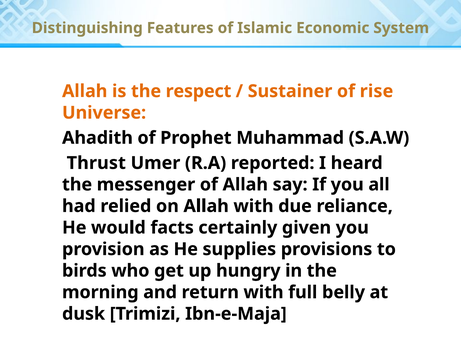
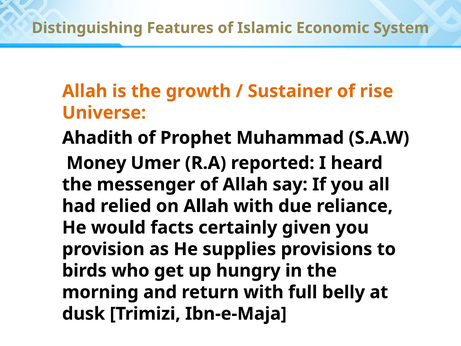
respect: respect -> growth
Thrust: Thrust -> Money
